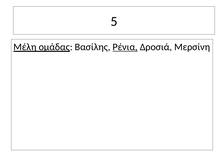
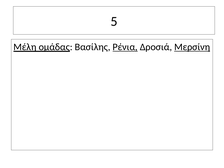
Μερσίνη underline: none -> present
